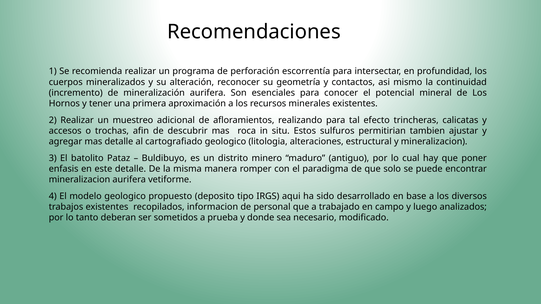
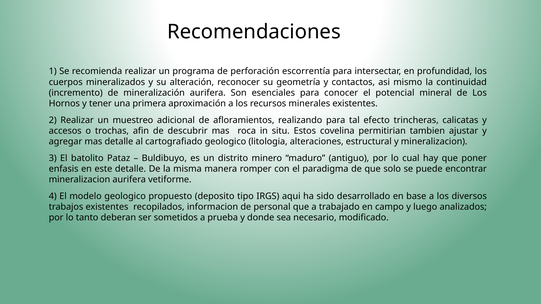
sulfuros: sulfuros -> covelina
